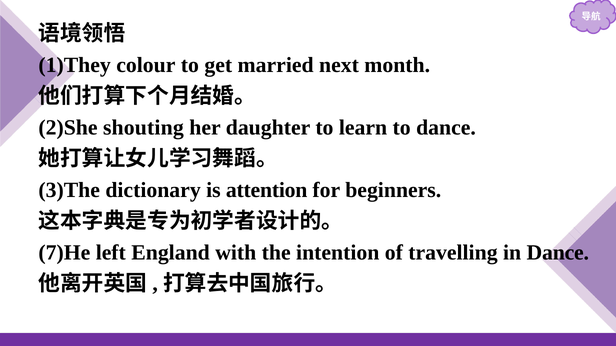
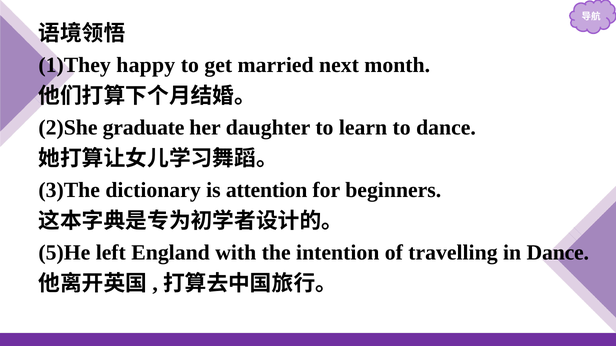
colour: colour -> happy
shouting: shouting -> graduate
7)He: 7)He -> 5)He
